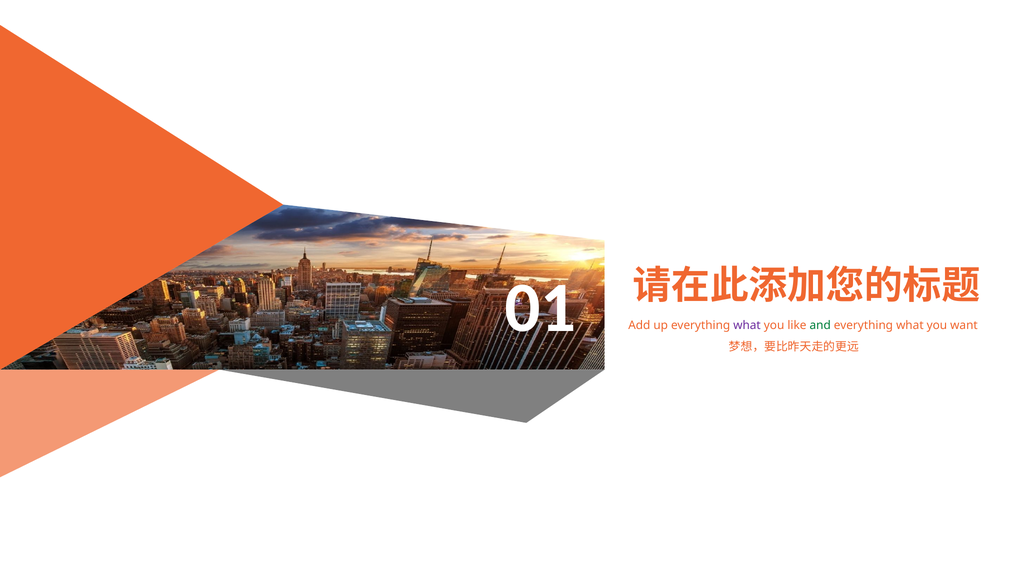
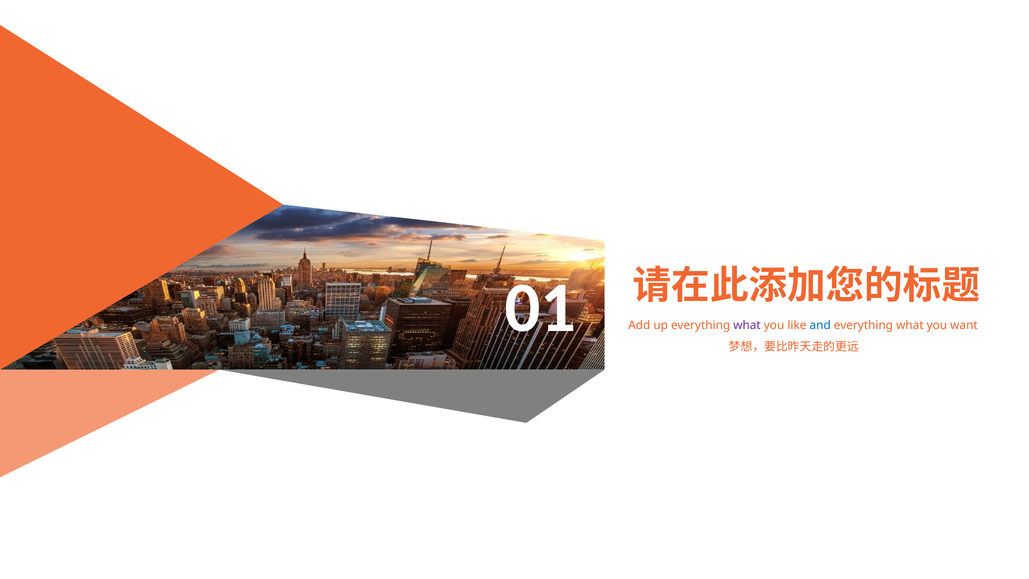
and colour: green -> blue
